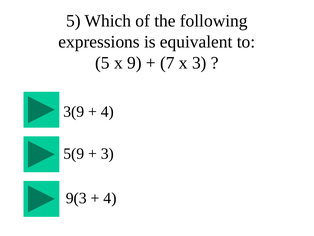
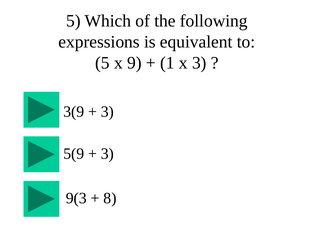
7: 7 -> 1
4 at (107, 111): 4 -> 3
4 at (110, 198): 4 -> 8
